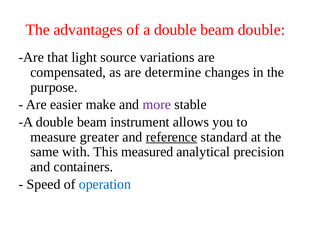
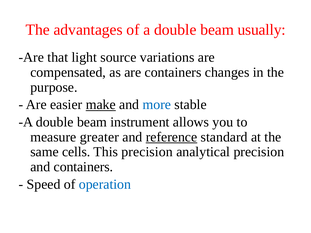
beam double: double -> usually
are determine: determine -> containers
make underline: none -> present
more colour: purple -> blue
with: with -> cells
This measured: measured -> precision
